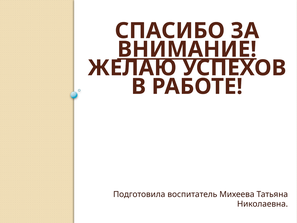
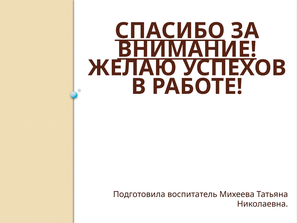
СПАСИБО underline: none -> present
